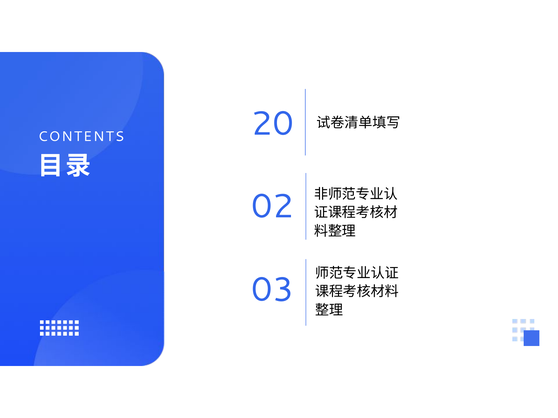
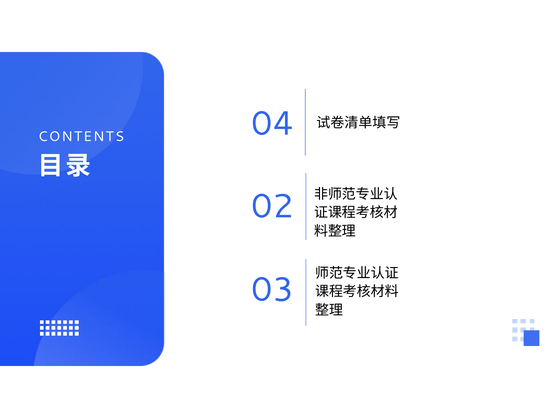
20: 20 -> 04
